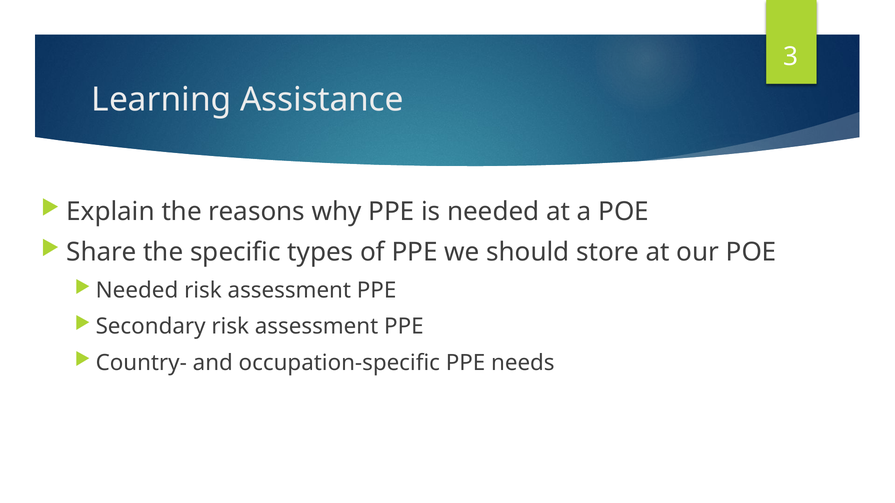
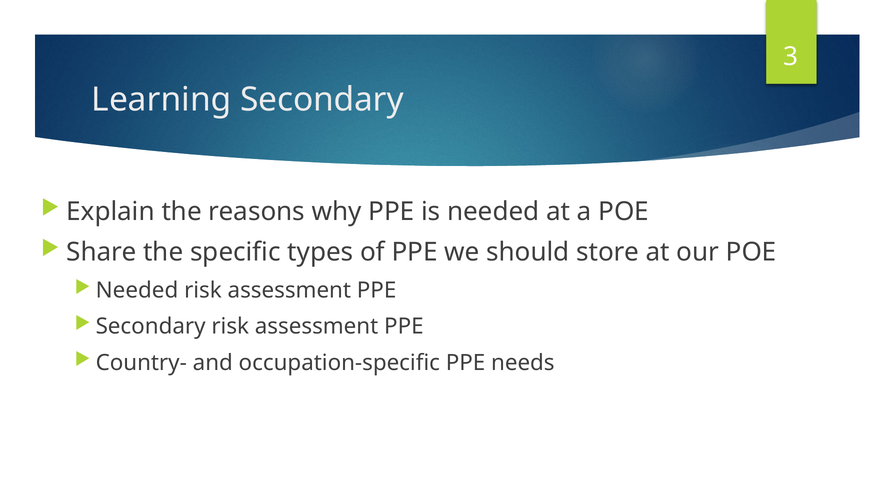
Learning Assistance: Assistance -> Secondary
